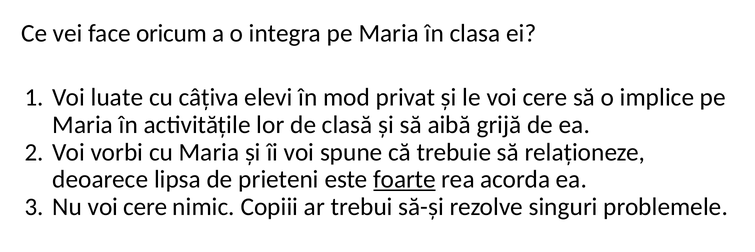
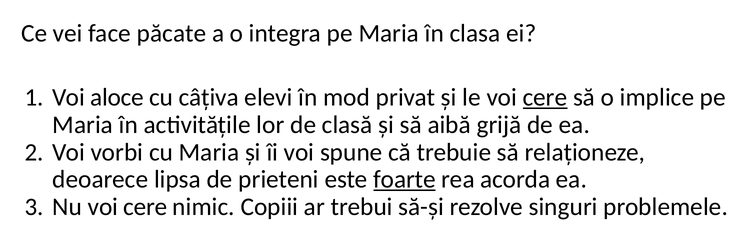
oricum: oricum -> păcate
luate: luate -> aloce
cere at (545, 97) underline: none -> present
